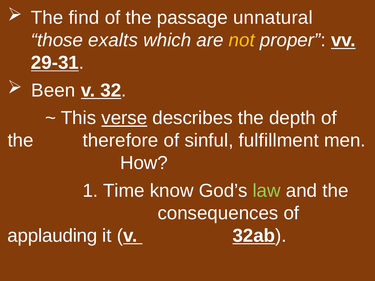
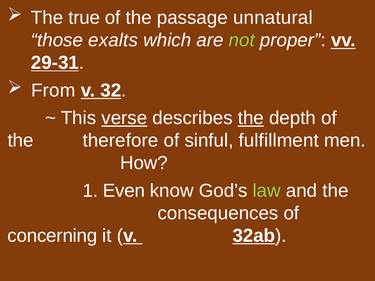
find: find -> true
not colour: yellow -> light green
Been: Been -> From
the at (251, 118) underline: none -> present
Time: Time -> Even
applauding: applauding -> concerning
